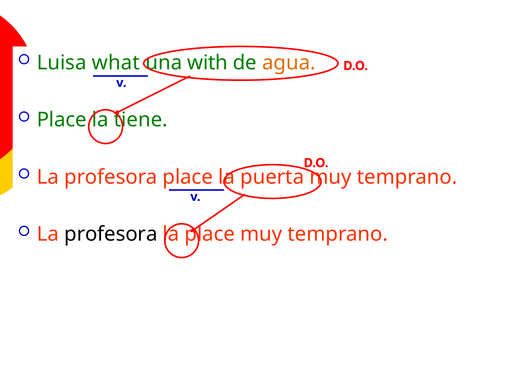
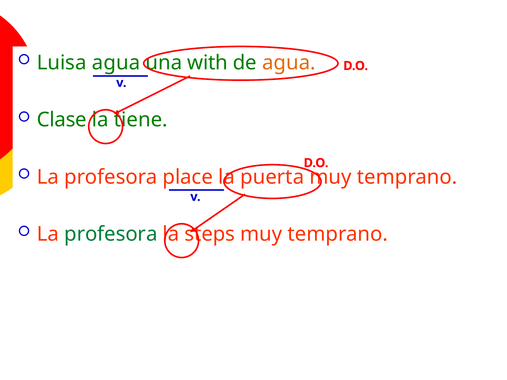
Luisa what: what -> agua
Place at (62, 120): Place -> Clase
profesora at (111, 234) colour: black -> green
la place: place -> steps
